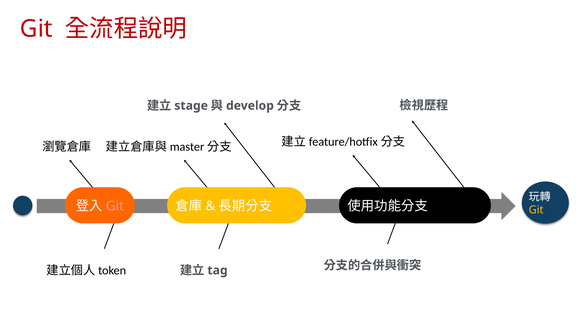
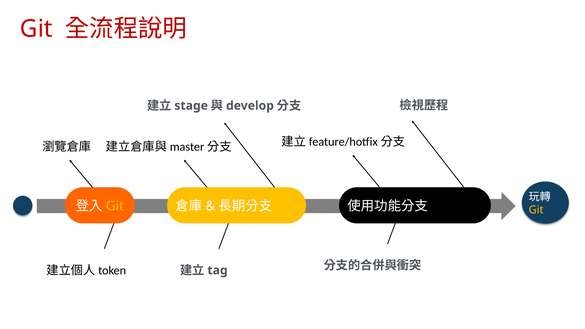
Git at (115, 206) colour: pink -> yellow
